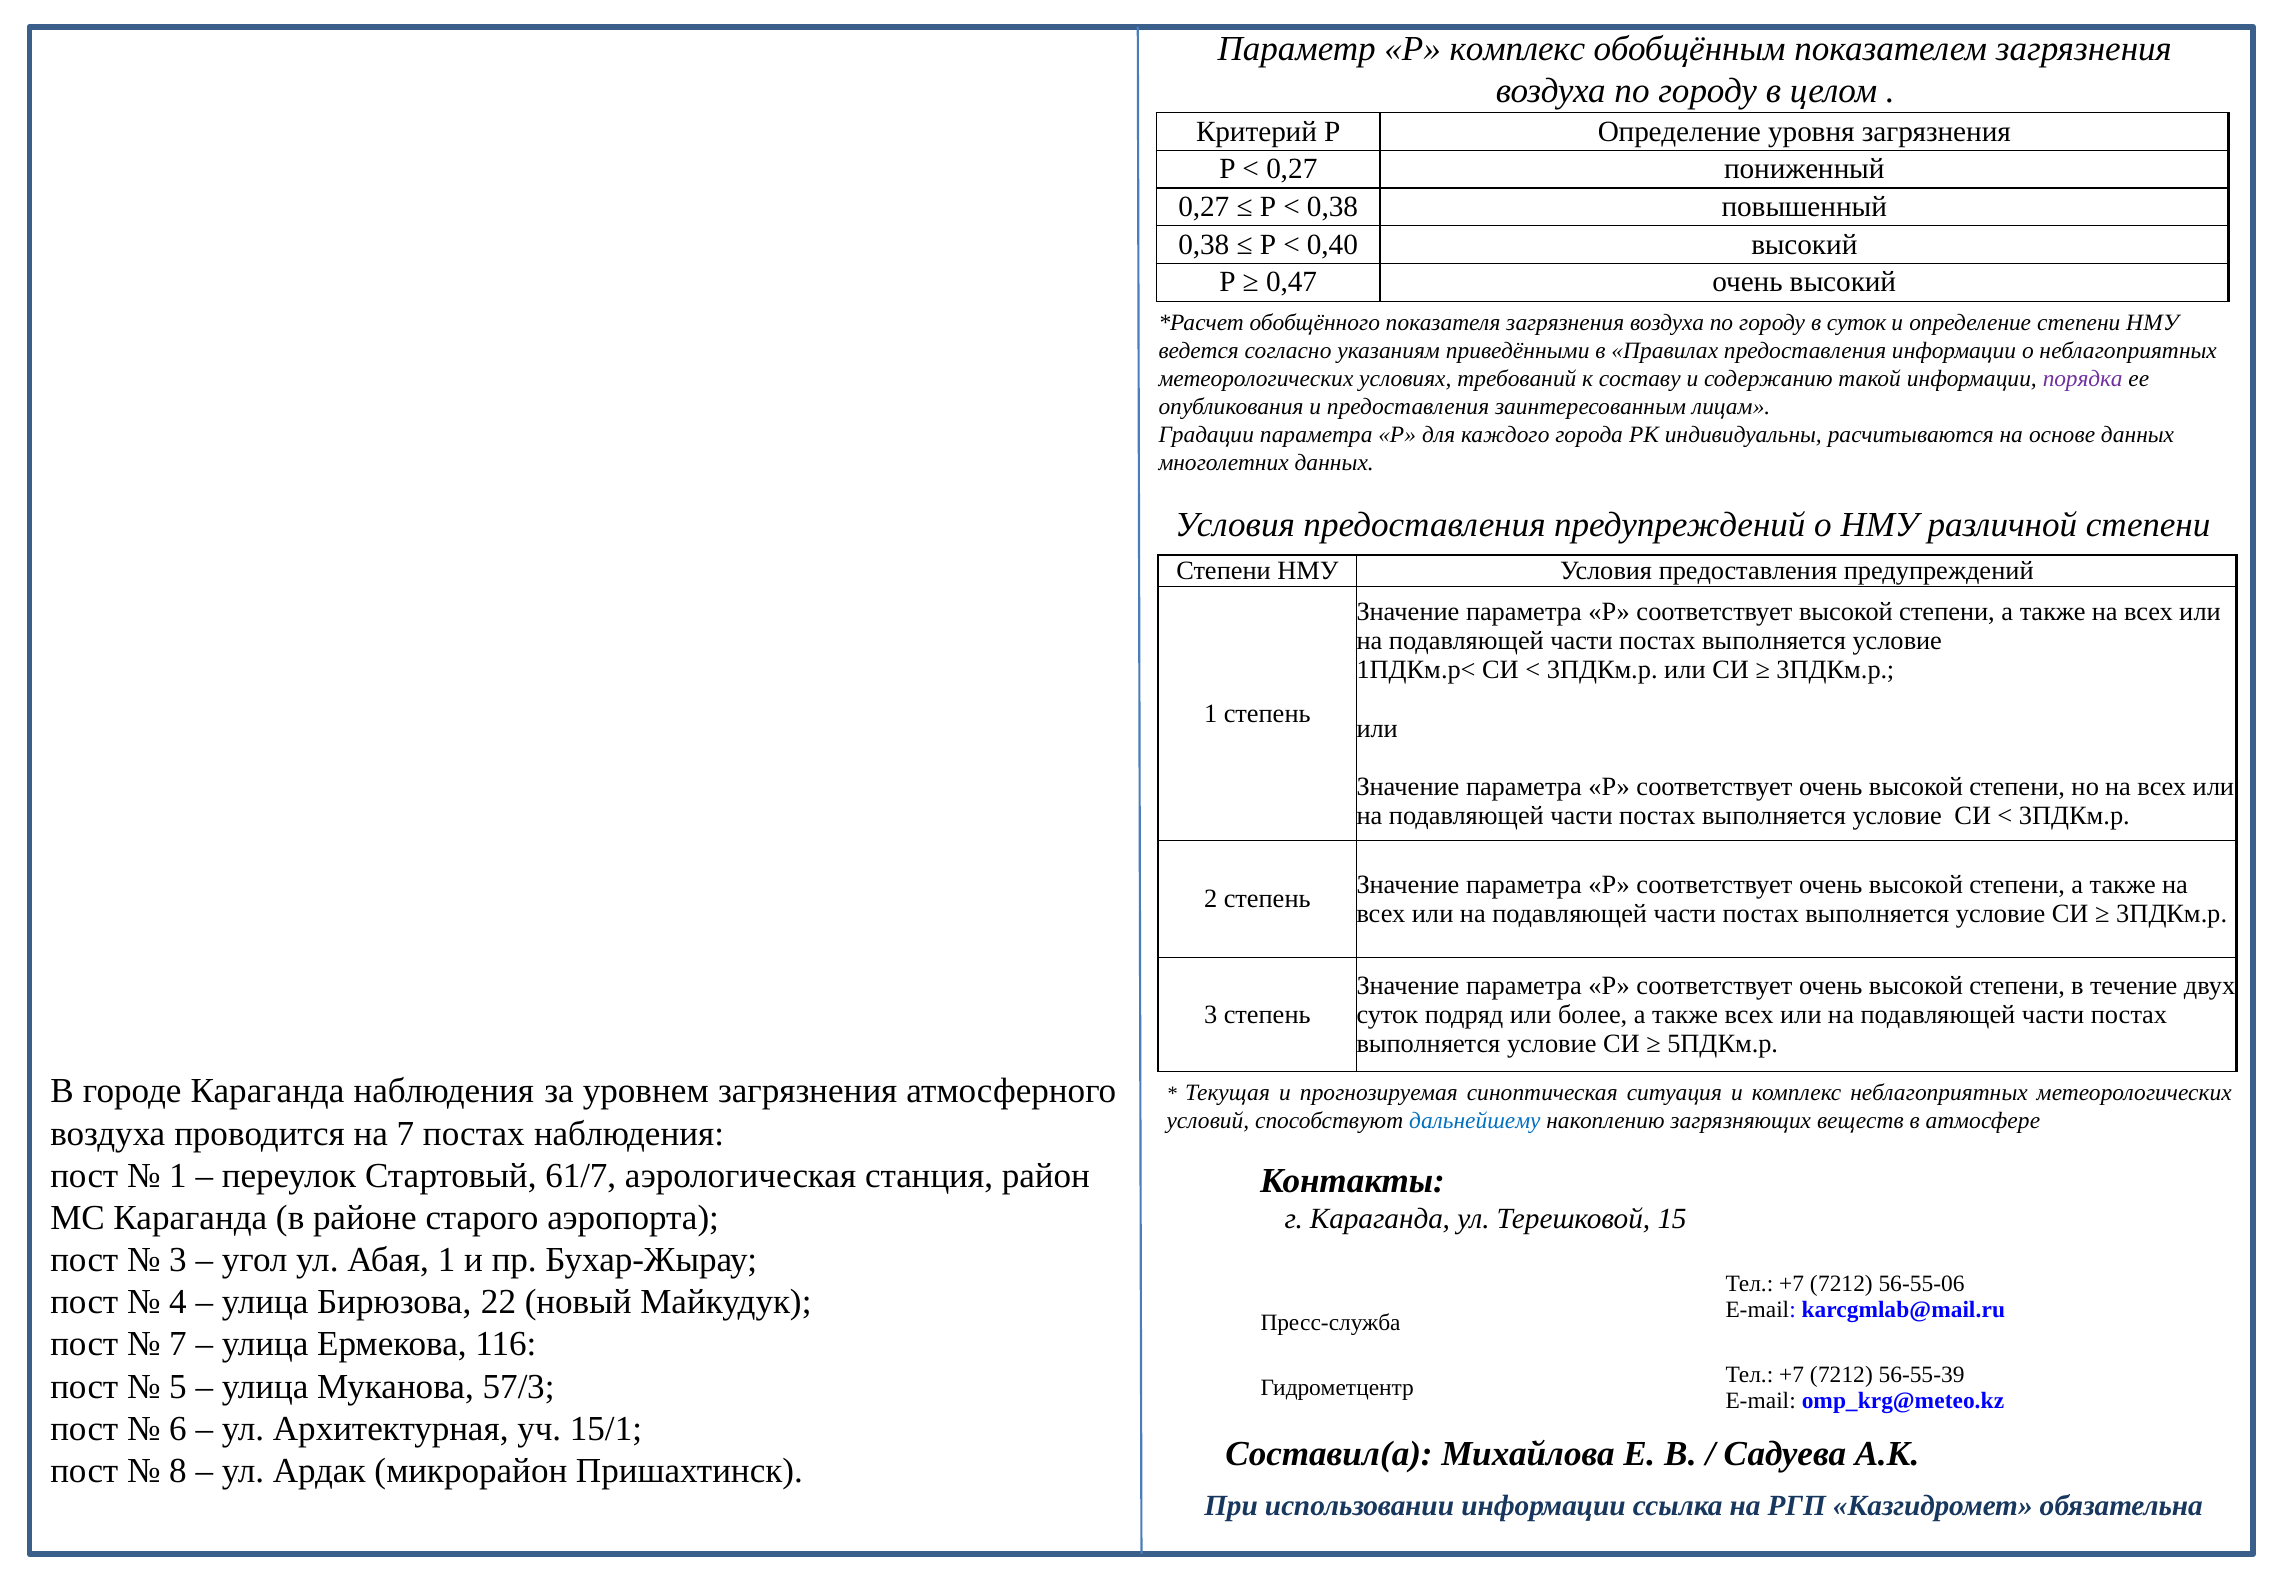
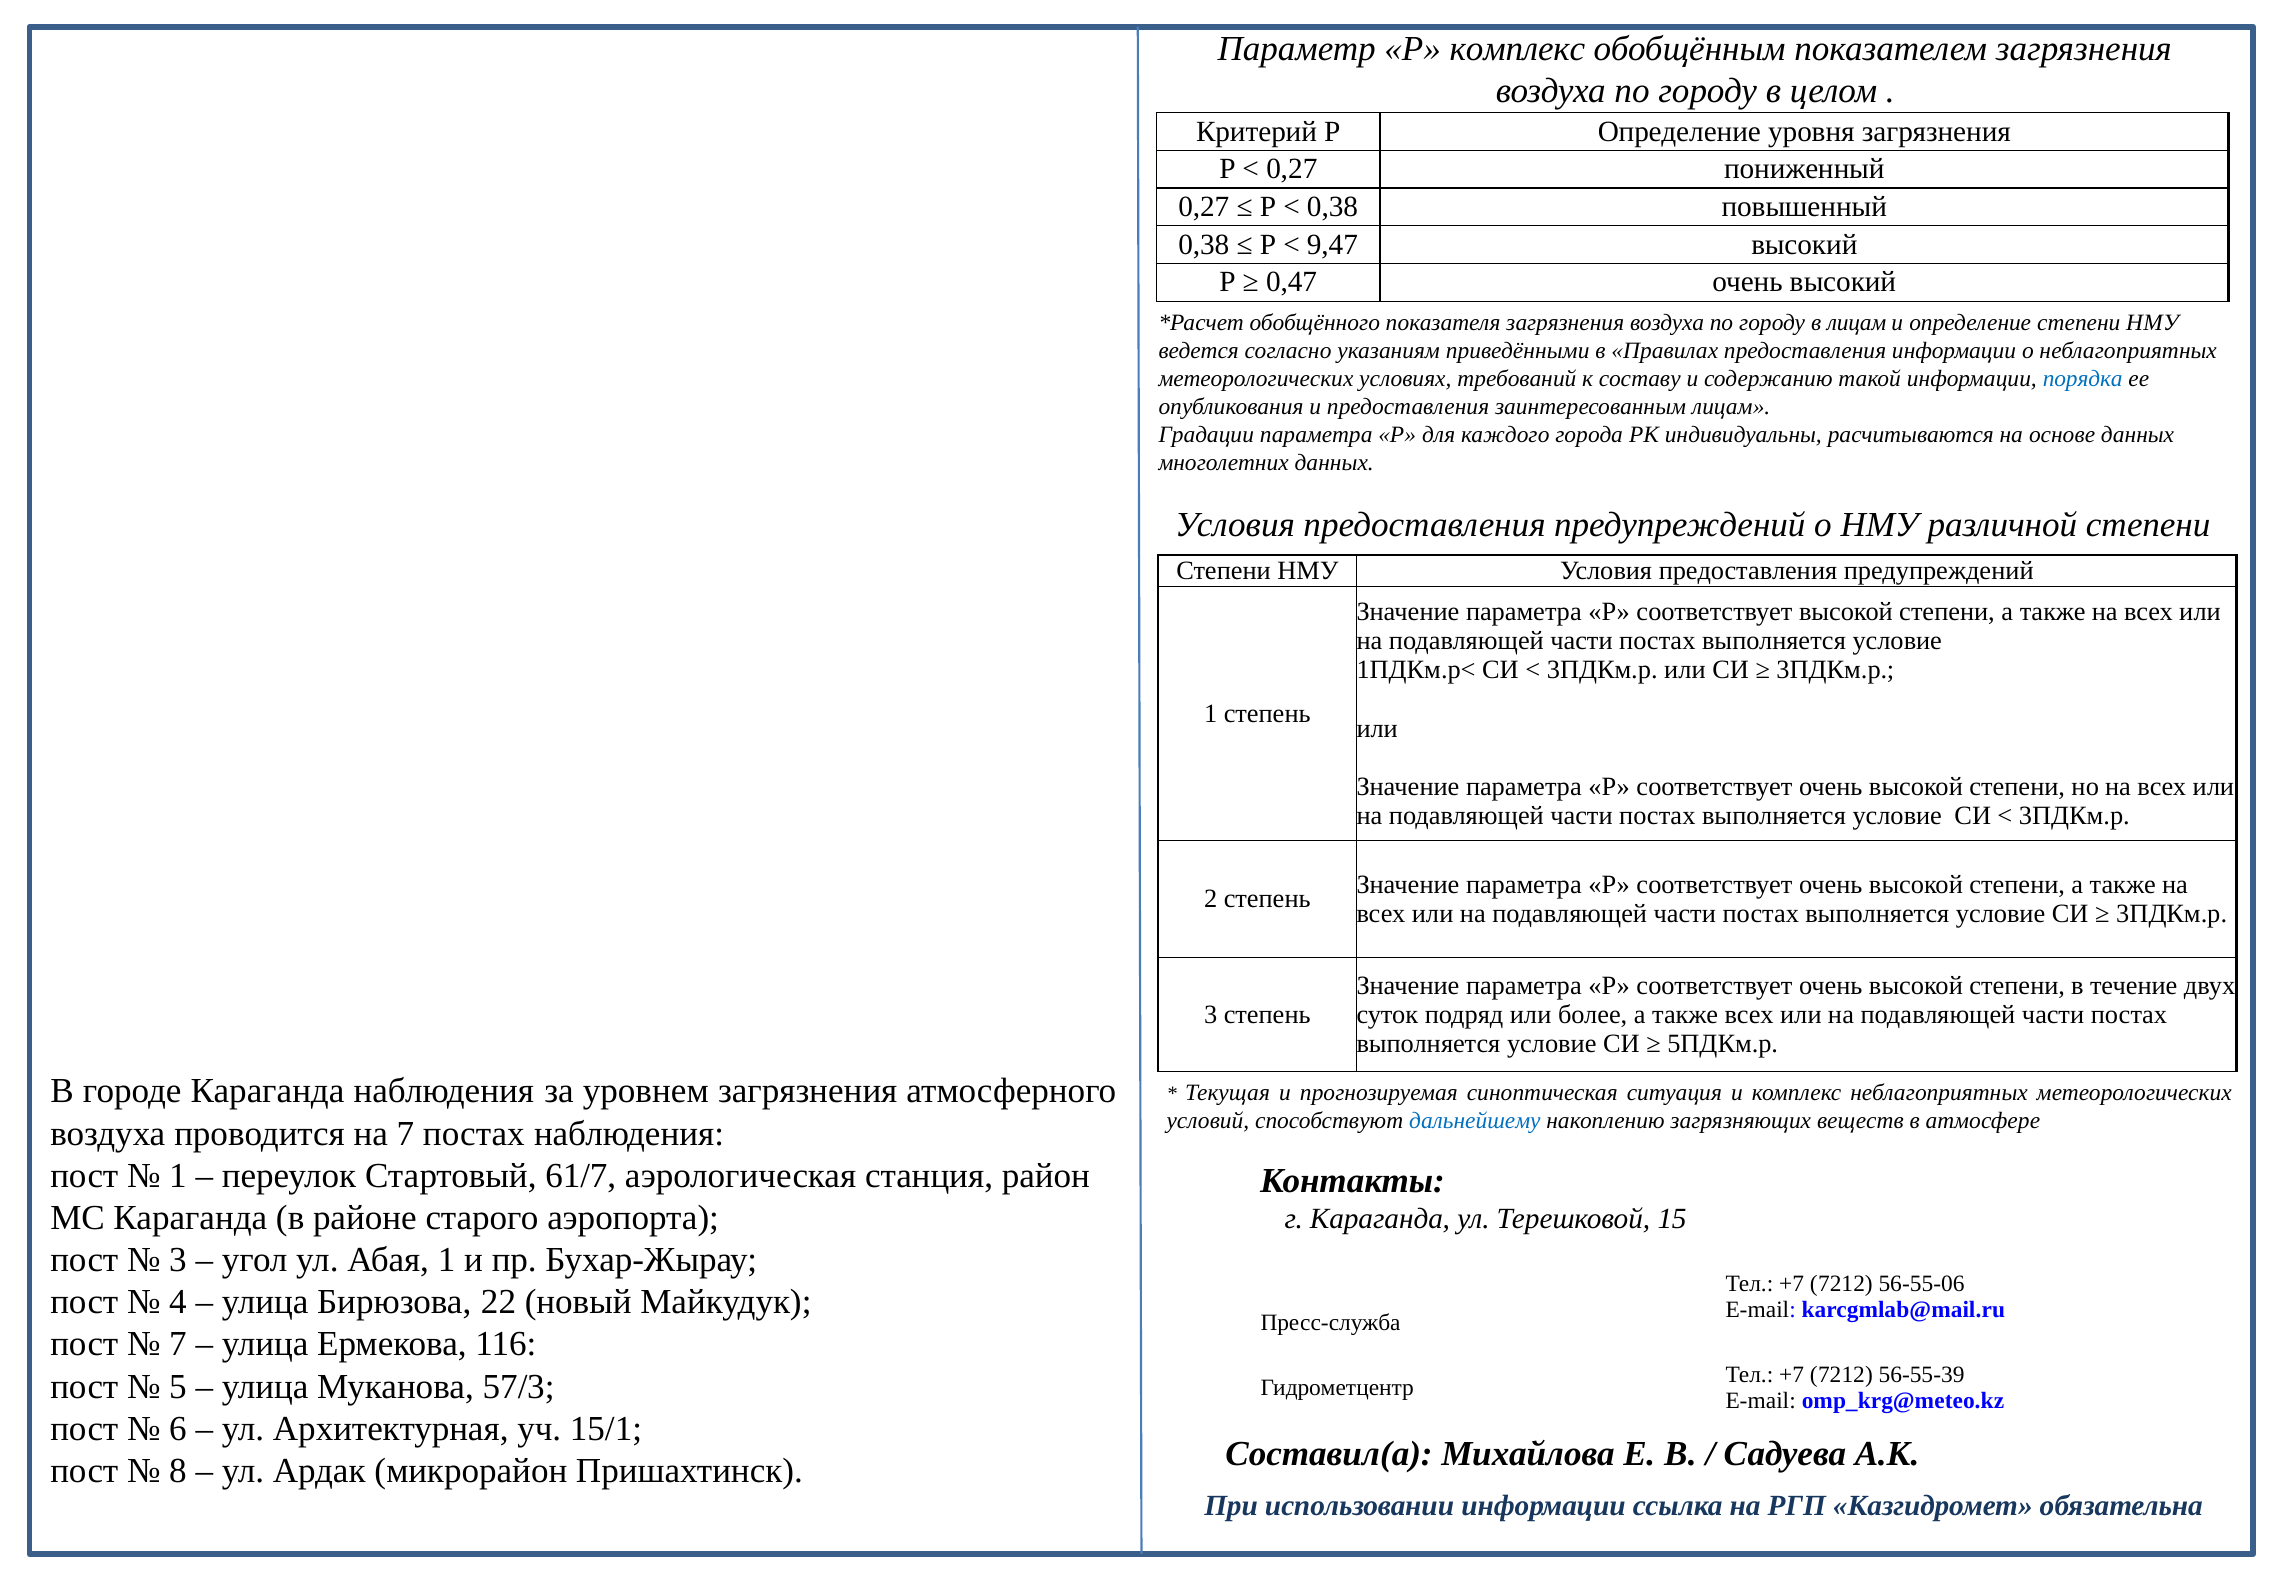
0,40: 0,40 -> 9,47
в суток: суток -> лицам
порядка colour: purple -> blue
